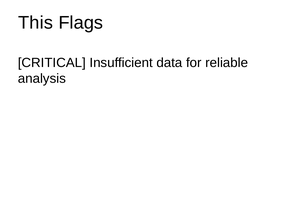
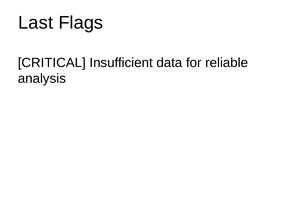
This: This -> Last
